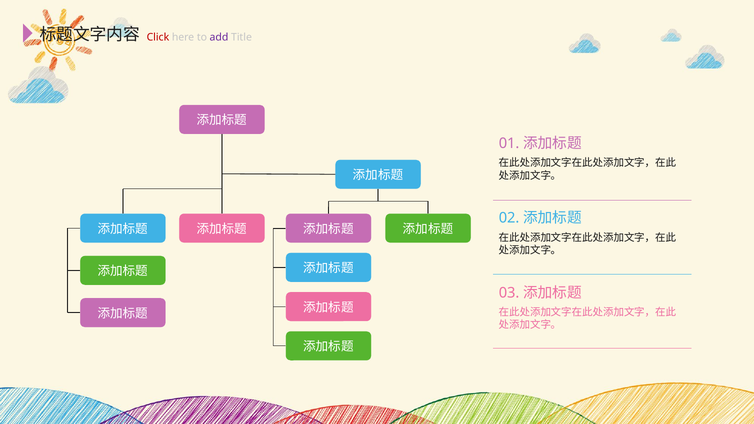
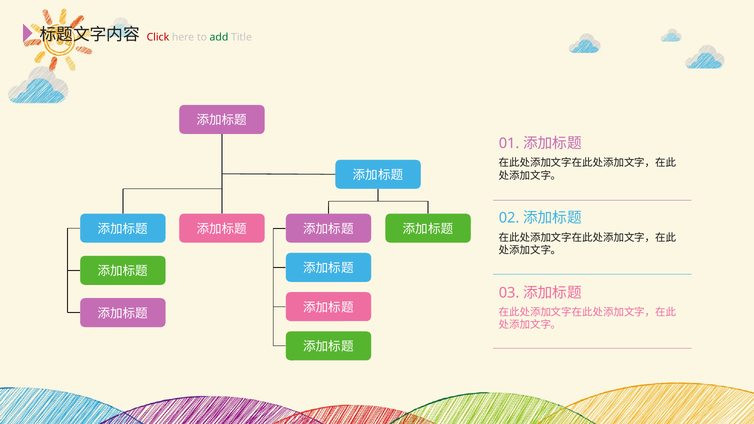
add colour: purple -> green
